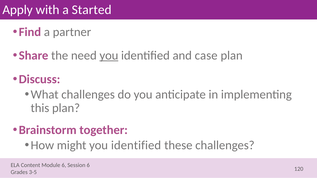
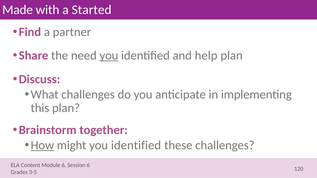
Apply: Apply -> Made
case: case -> help
How underline: none -> present
